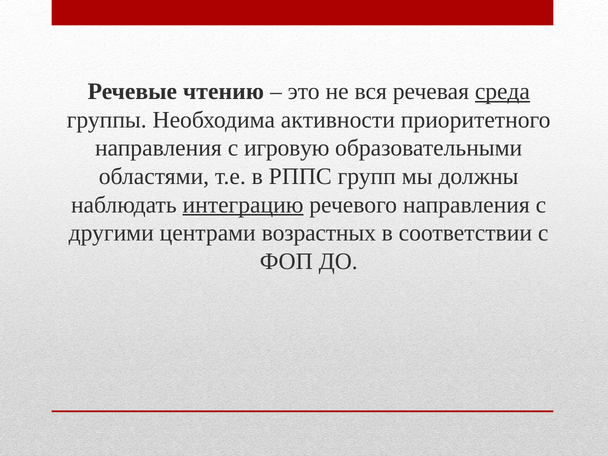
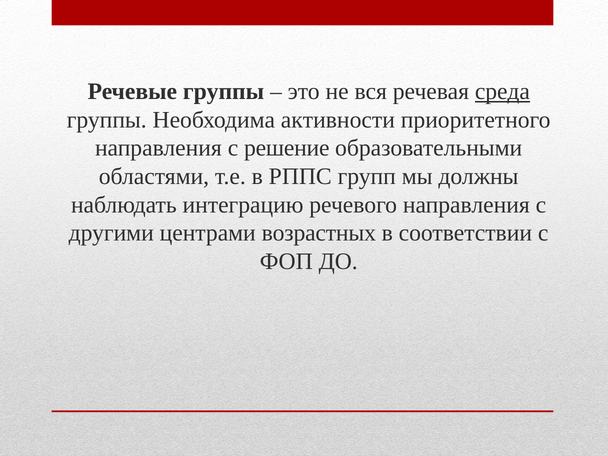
Речевые чтению: чтению -> группы
игровую: игровую -> решение
интеграцию underline: present -> none
